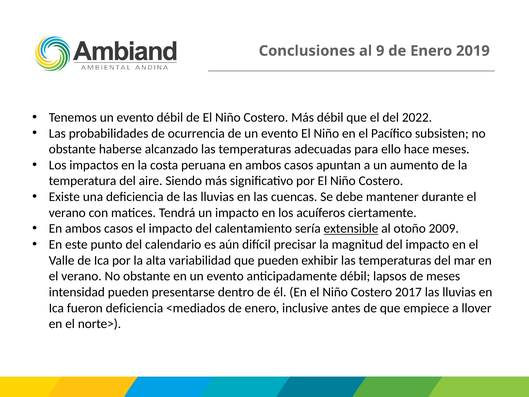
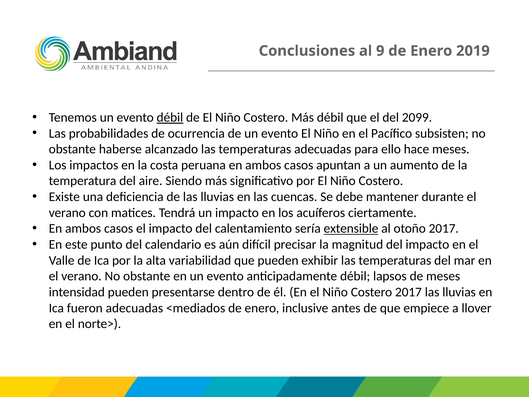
débil at (170, 117) underline: none -> present
2022: 2022 -> 2099
otoño 2009: 2009 -> 2017
fueron deficiencia: deficiencia -> adecuadas
